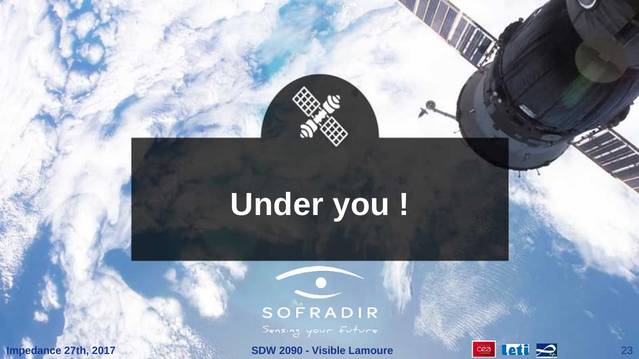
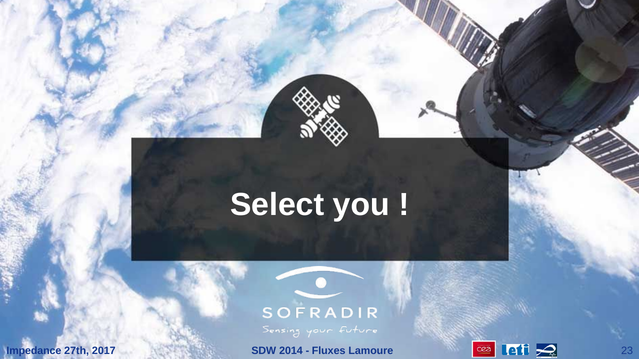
Under: Under -> Select
2090: 2090 -> 2014
Visible: Visible -> Fluxes
